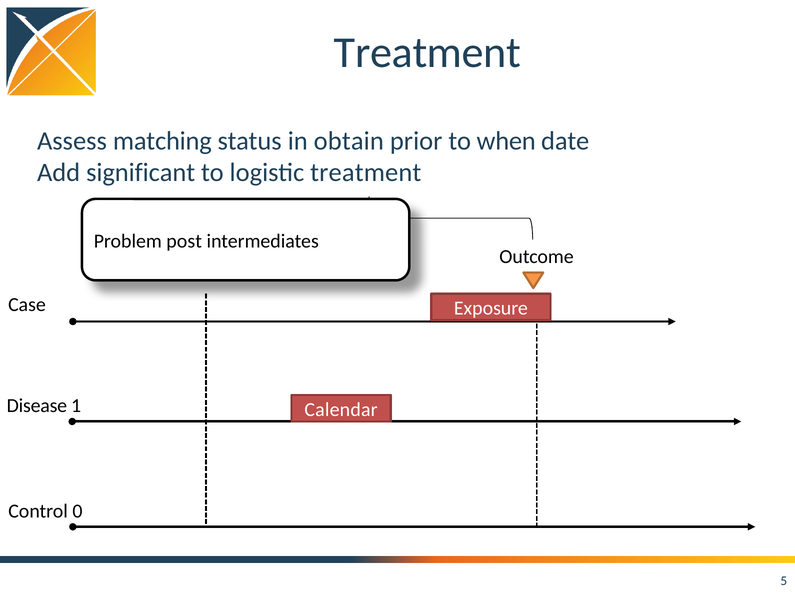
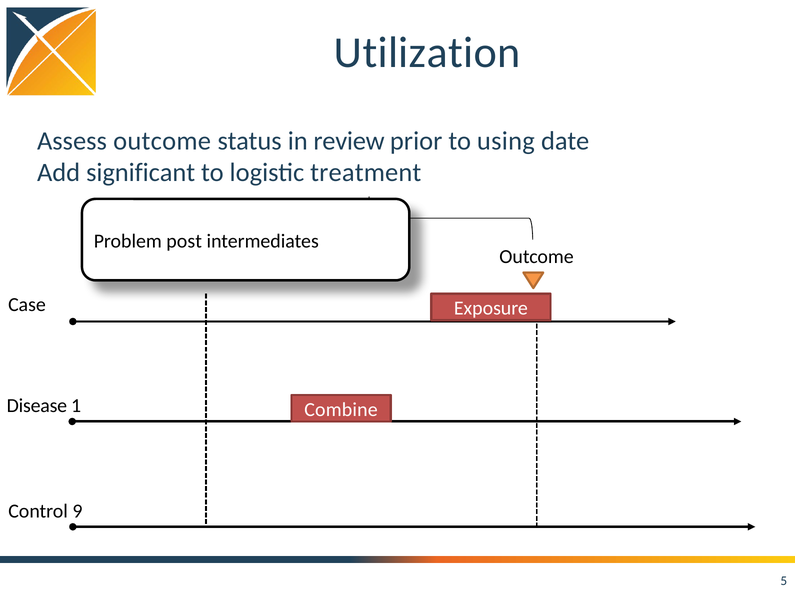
Treatment at (427, 53): Treatment -> Utilization
Assess matching: matching -> outcome
obtain: obtain -> review
when: when -> using
Calendar: Calendar -> Combine
0: 0 -> 9
